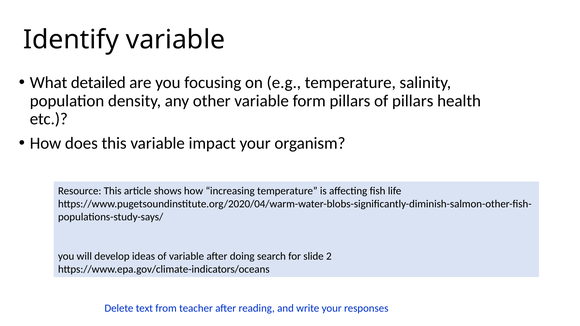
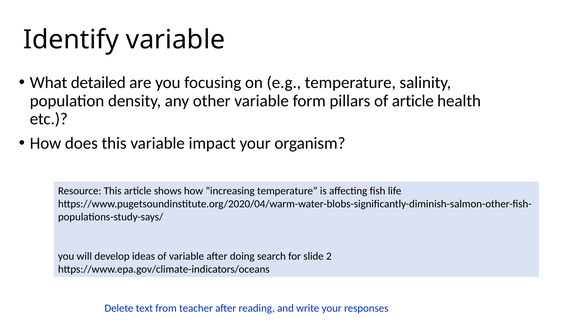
of pillars: pillars -> article
